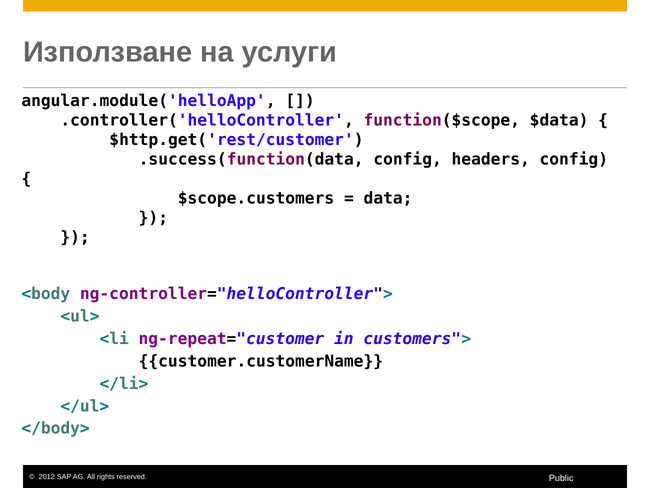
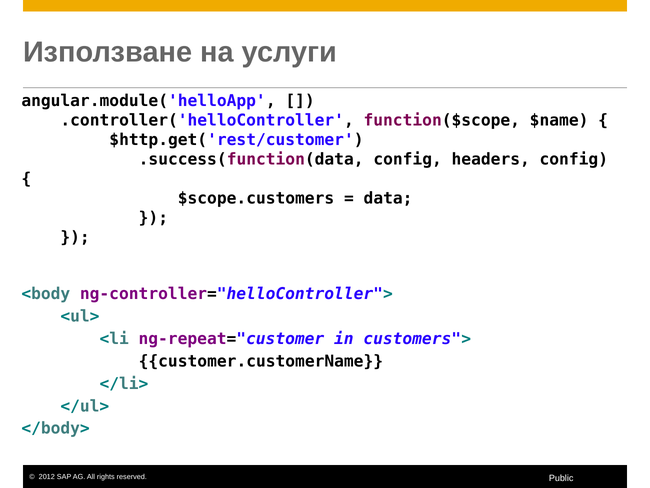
$data: $data -> $name
